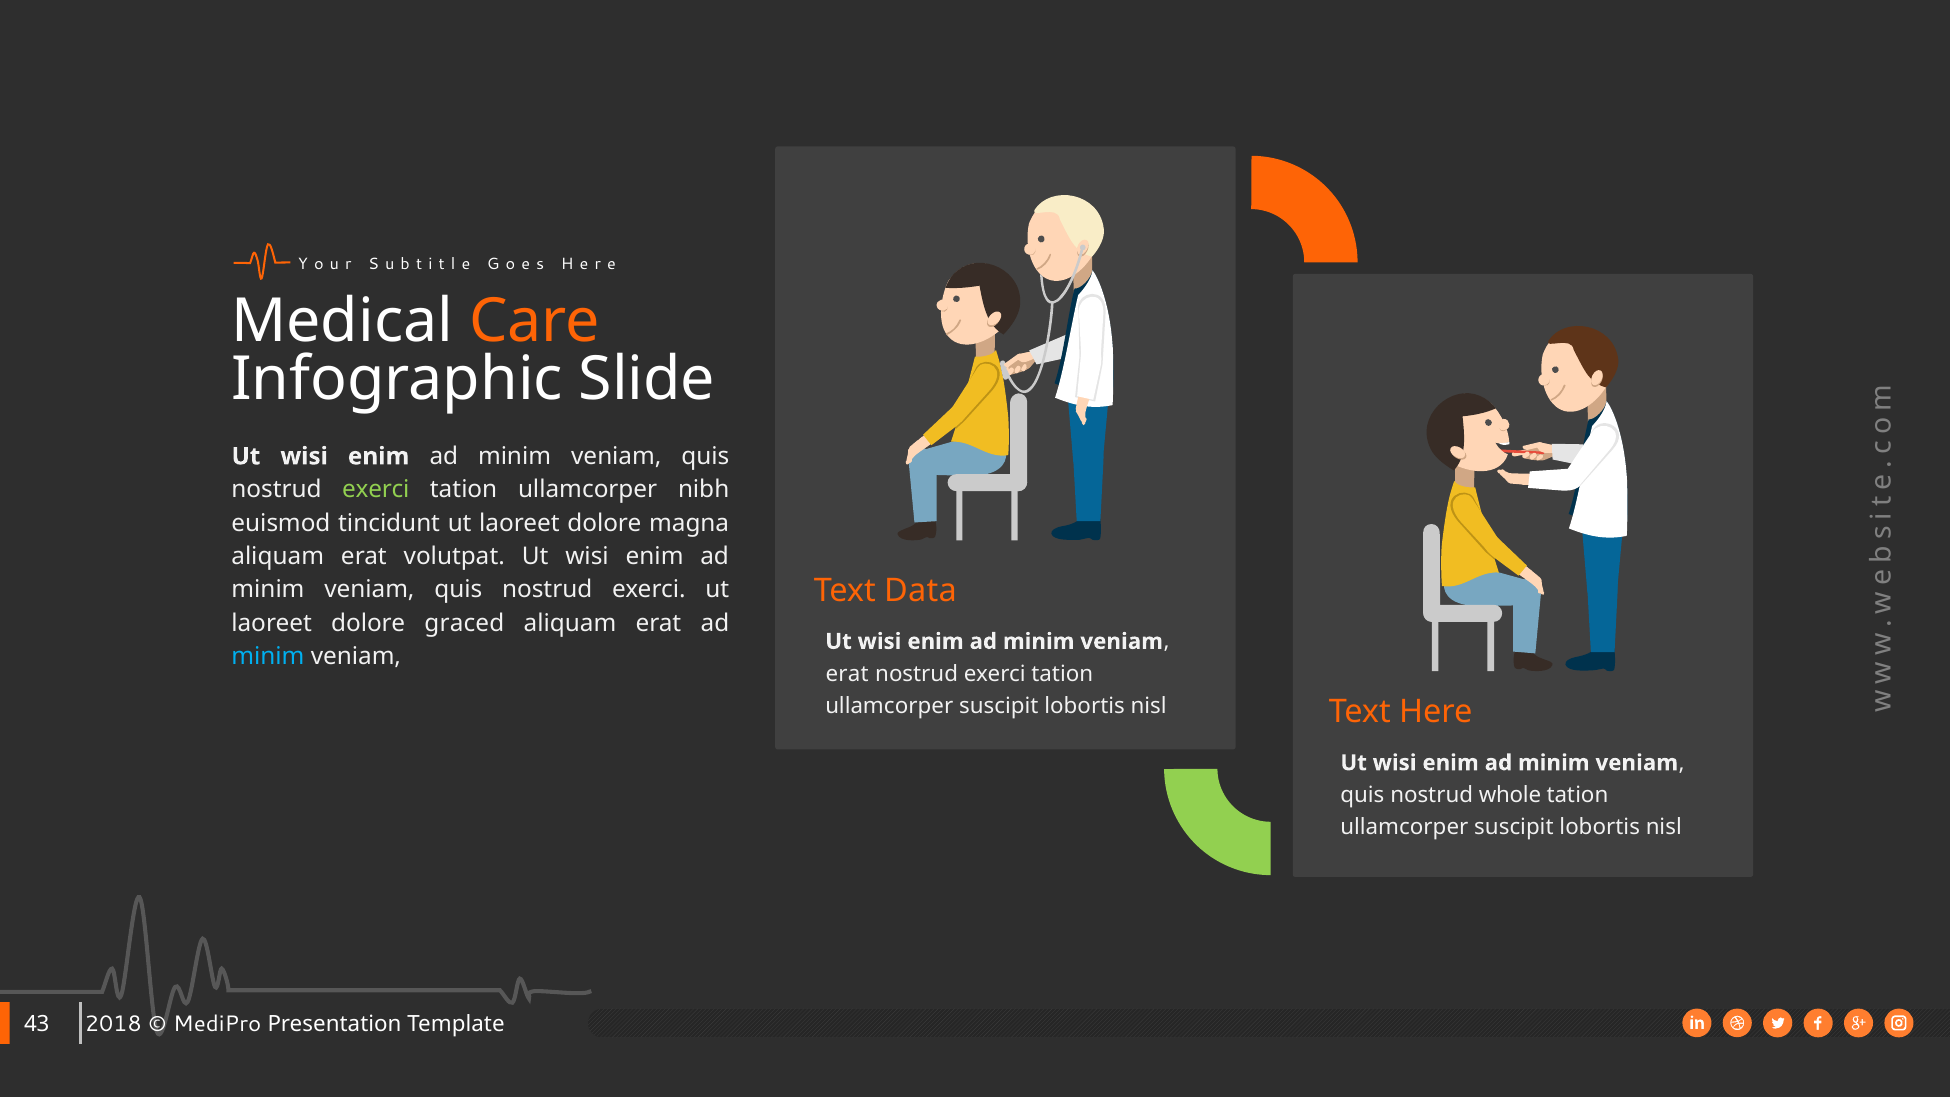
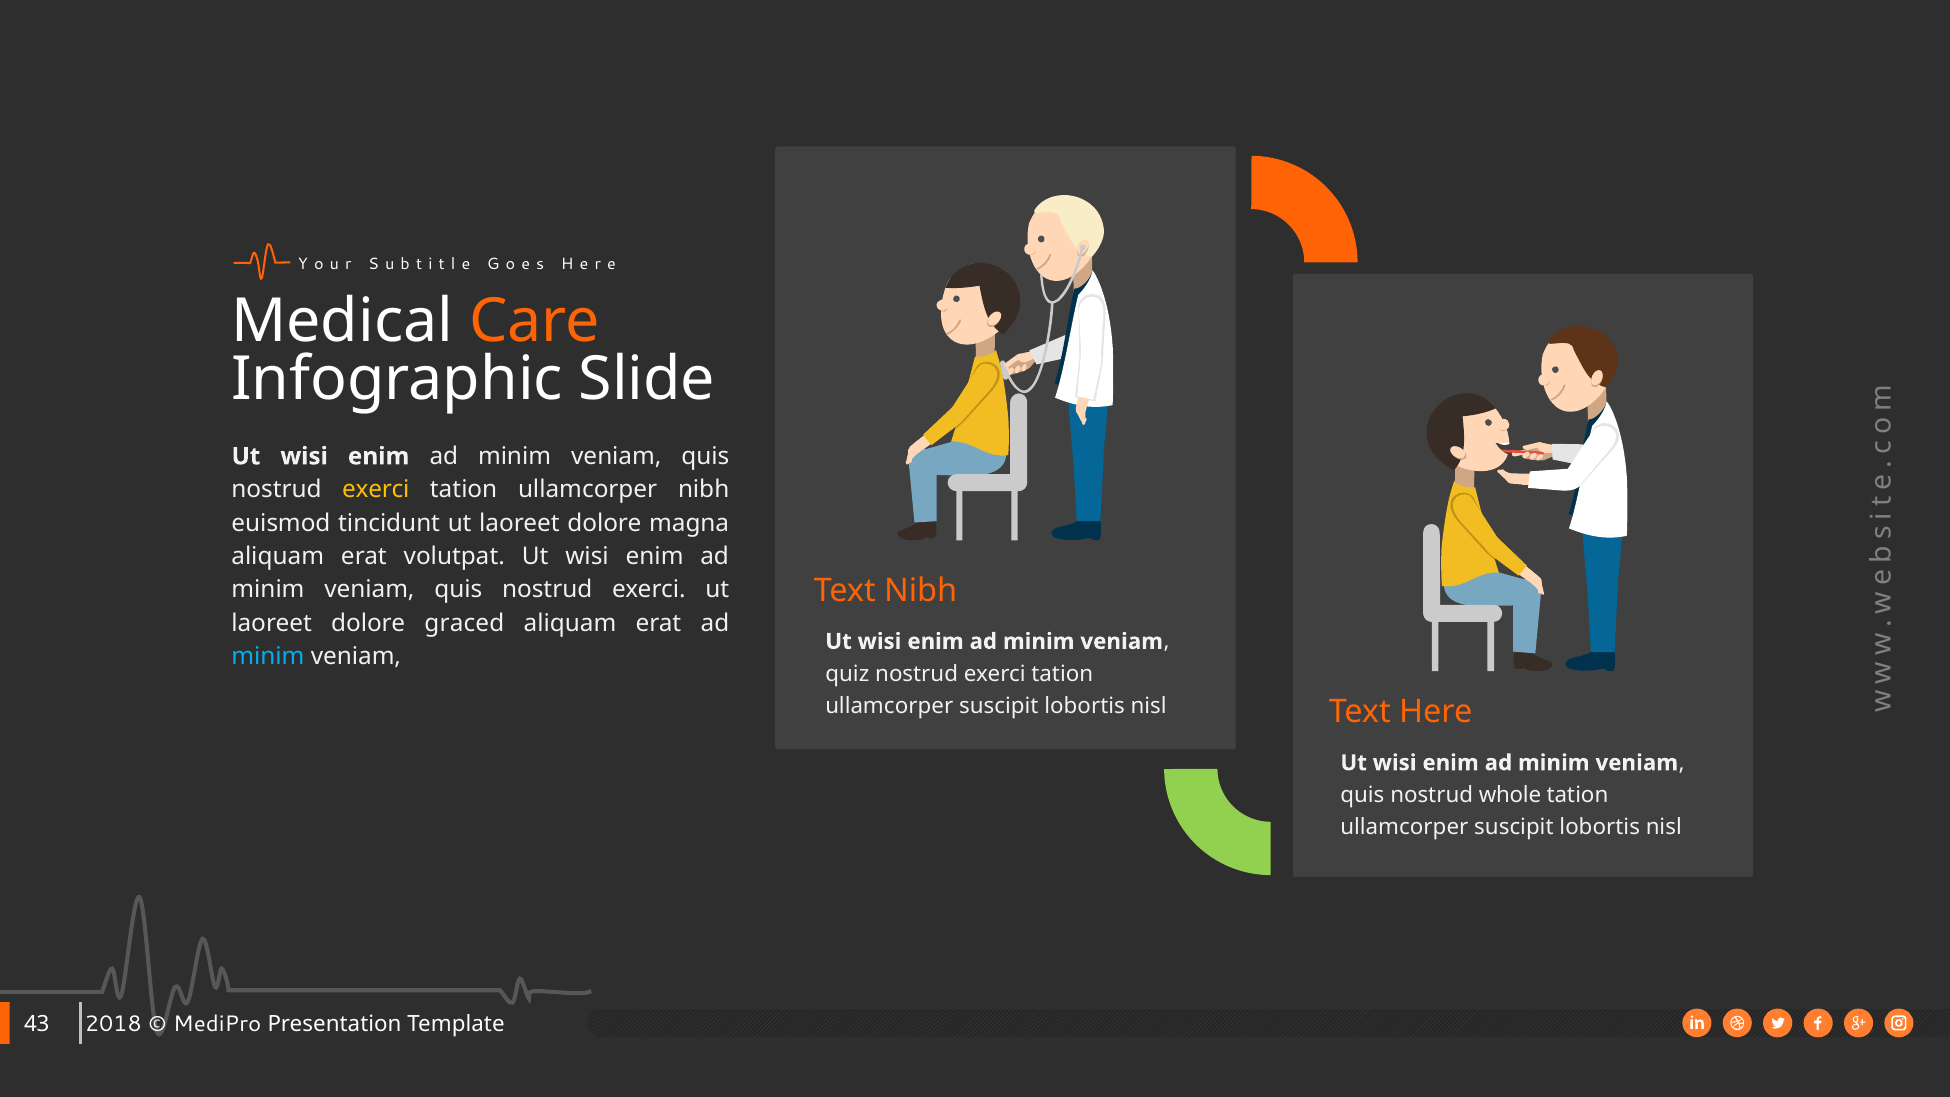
exerci at (376, 490) colour: light green -> yellow
Text Data: Data -> Nibh
erat at (847, 674): erat -> quiz
